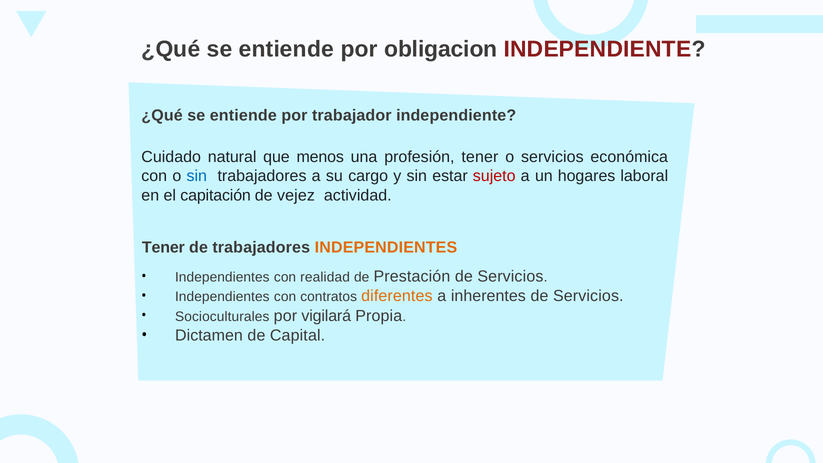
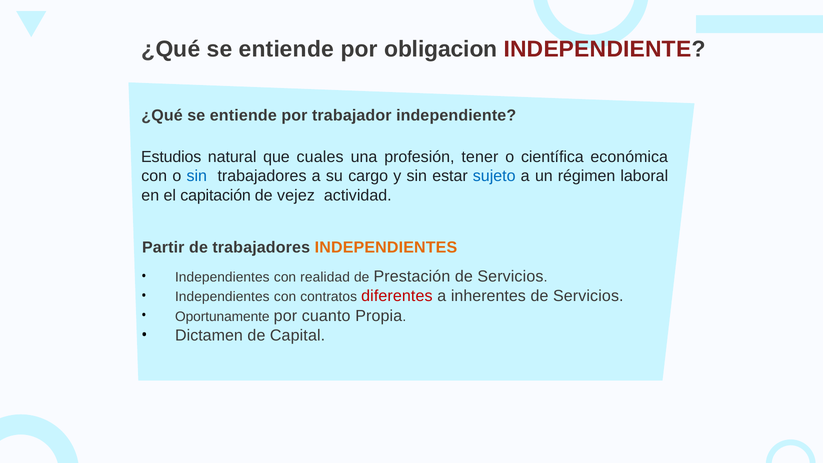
Cuidado: Cuidado -> Estudios
menos: menos -> cuales
o servicios: servicios -> científica
sujeto colour: red -> blue
hogares: hogares -> régimen
Tener at (163, 247): Tener -> Partir
diferentes colour: orange -> red
Socioculturales: Socioculturales -> Oportunamente
vigilará: vigilará -> cuanto
